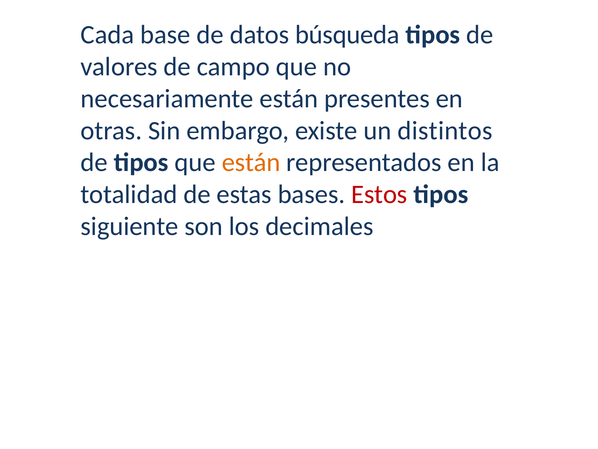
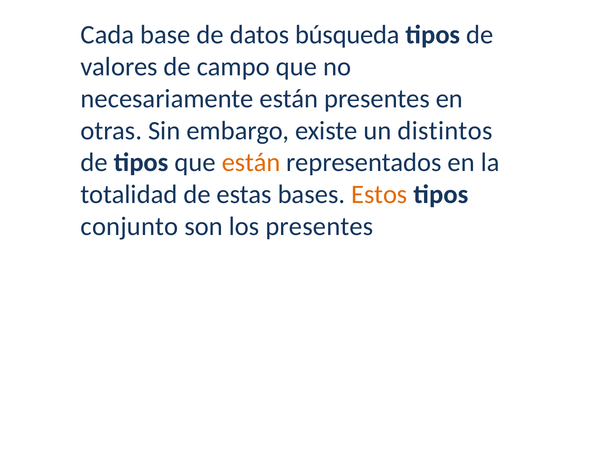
Estos colour: red -> orange
siguiente: siguiente -> conjunto
los decimales: decimales -> presentes
